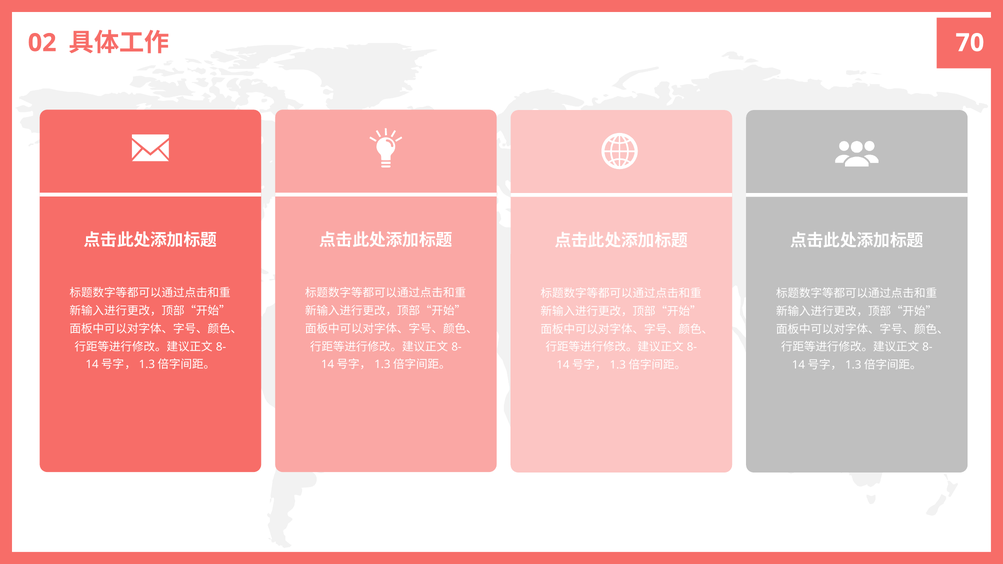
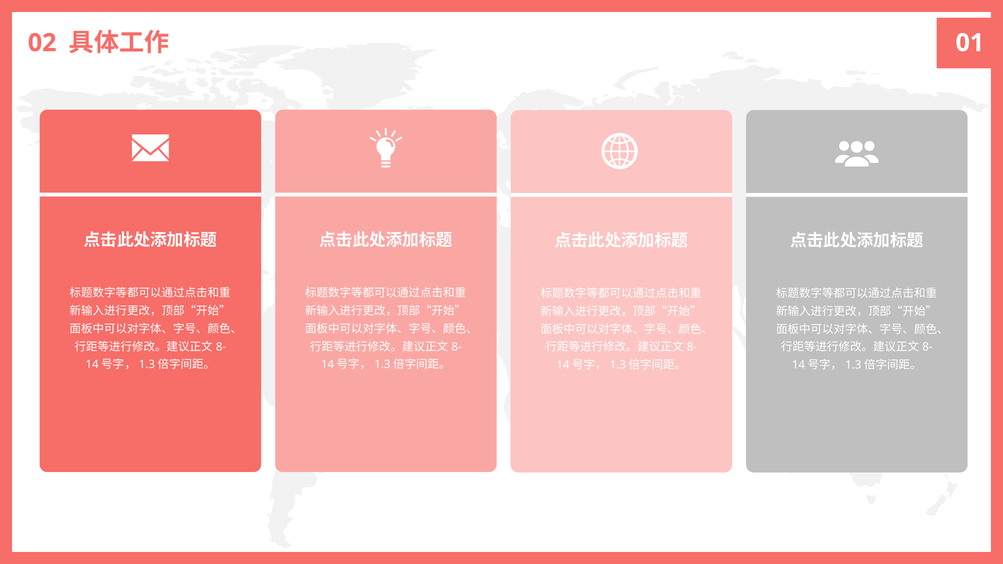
70: 70 -> 01
